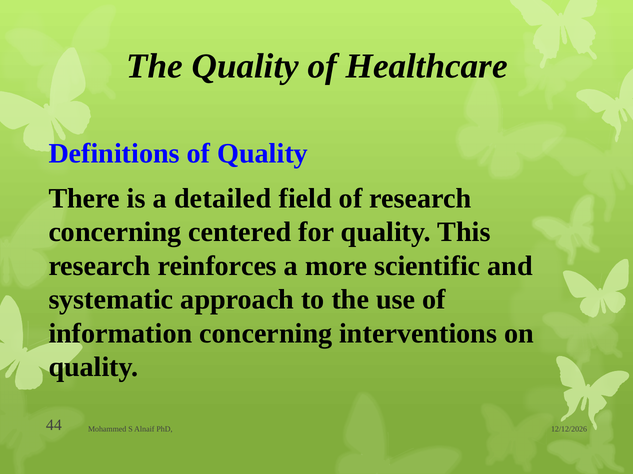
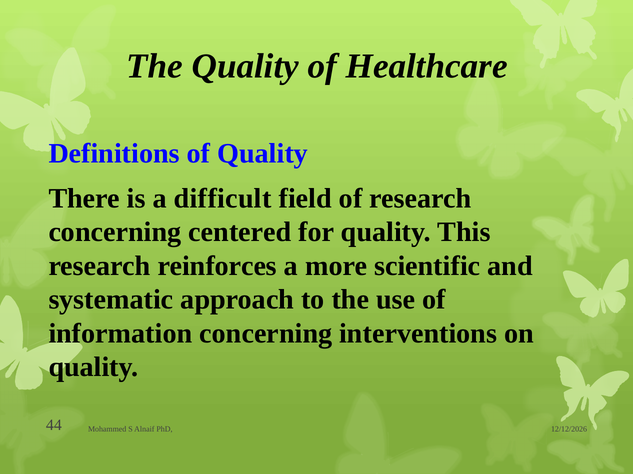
detailed: detailed -> difficult
